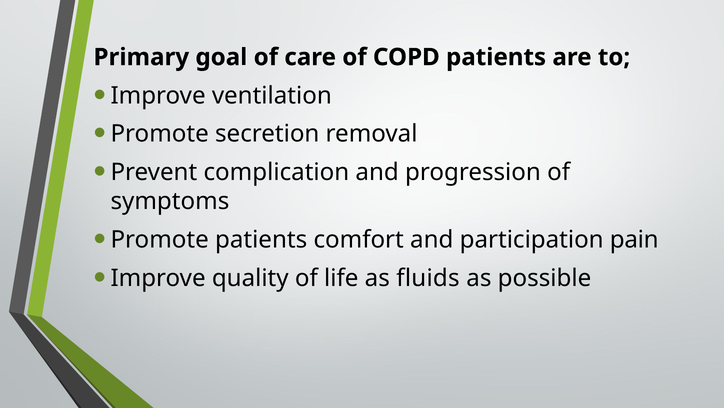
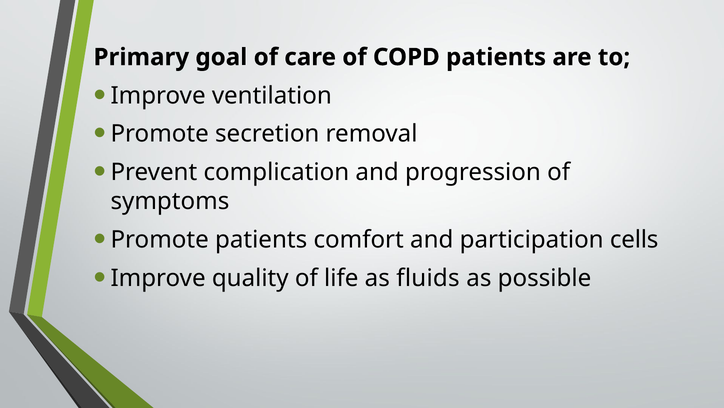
pain: pain -> cells
